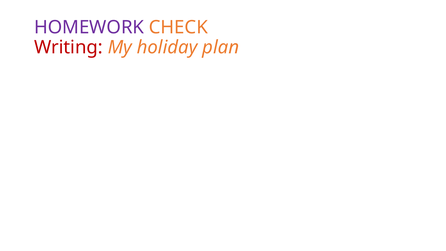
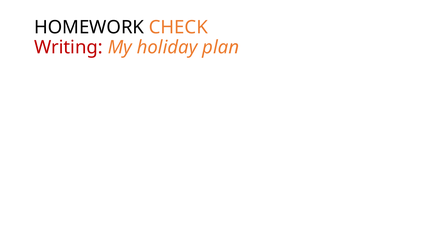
HOMEWORK colour: purple -> black
